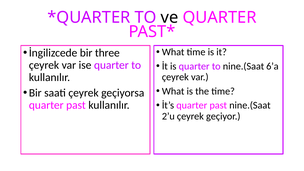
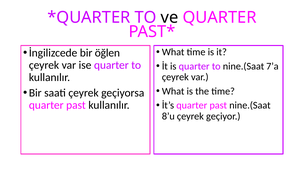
three: three -> öğlen
6’a: 6’a -> 7’a
2’u: 2’u -> 8’u
